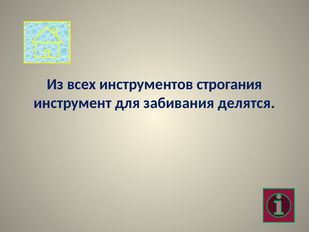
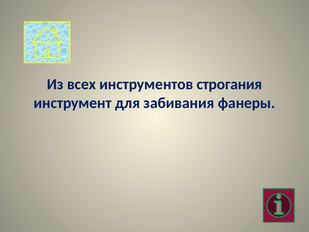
делятся: делятся -> фанеры
